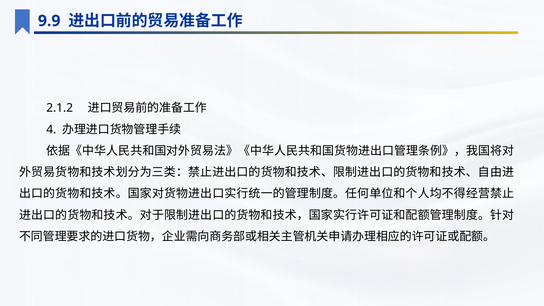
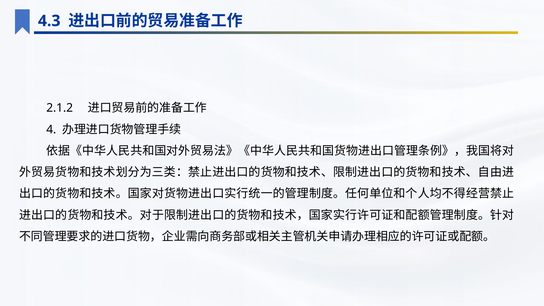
9.9: 9.9 -> 4.3
